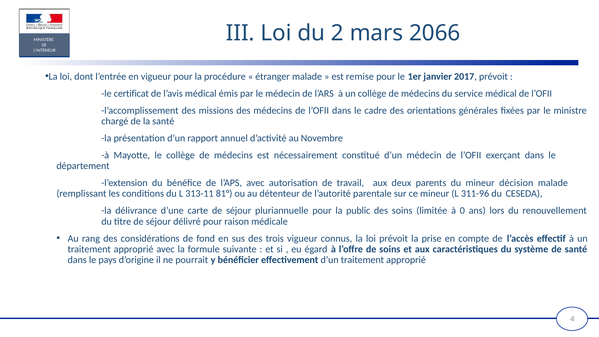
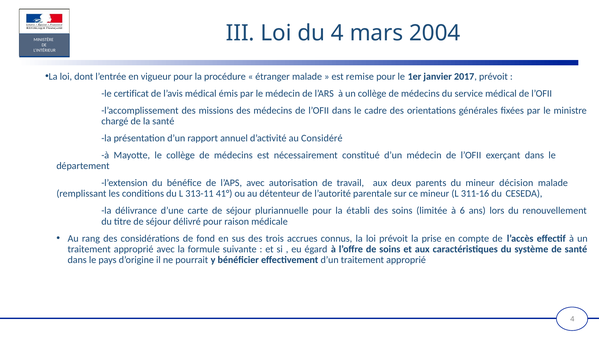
du 2: 2 -> 4
2066: 2066 -> 2004
Novembre: Novembre -> Considéré
81°: 81° -> 41°
311-96: 311-96 -> 311-16
public: public -> établi
0: 0 -> 6
trois vigueur: vigueur -> accrues
